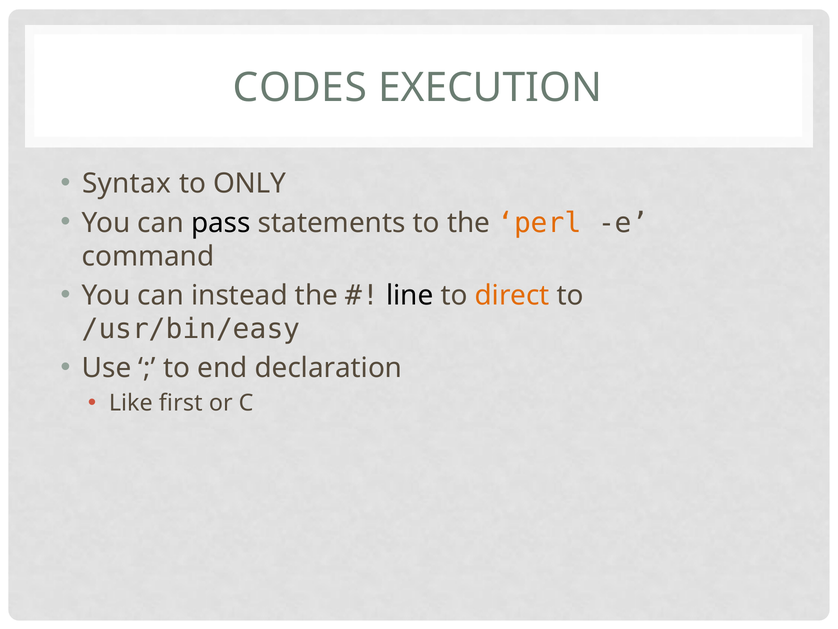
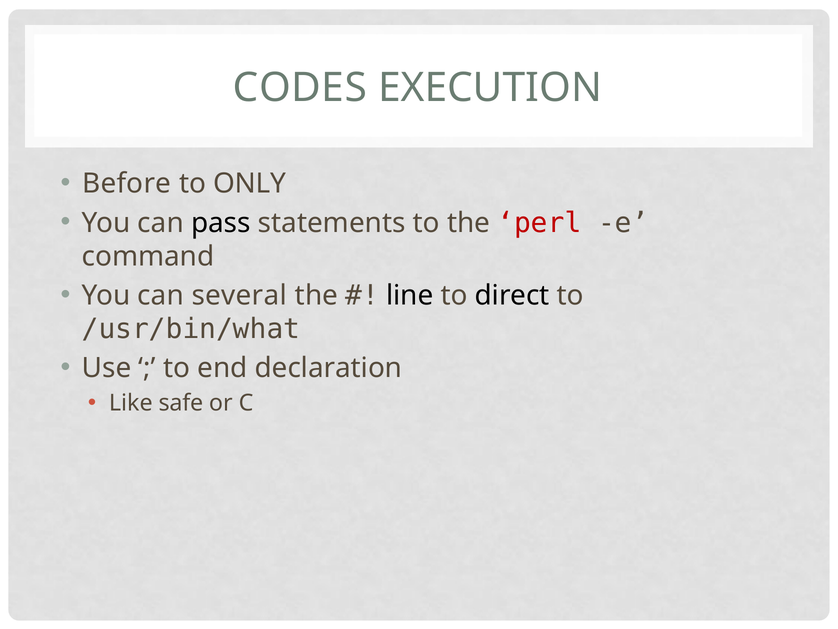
Syntax: Syntax -> Before
perl colour: orange -> red
instead: instead -> several
direct colour: orange -> black
/usr/bin/easy: /usr/bin/easy -> /usr/bin/what
first: first -> safe
